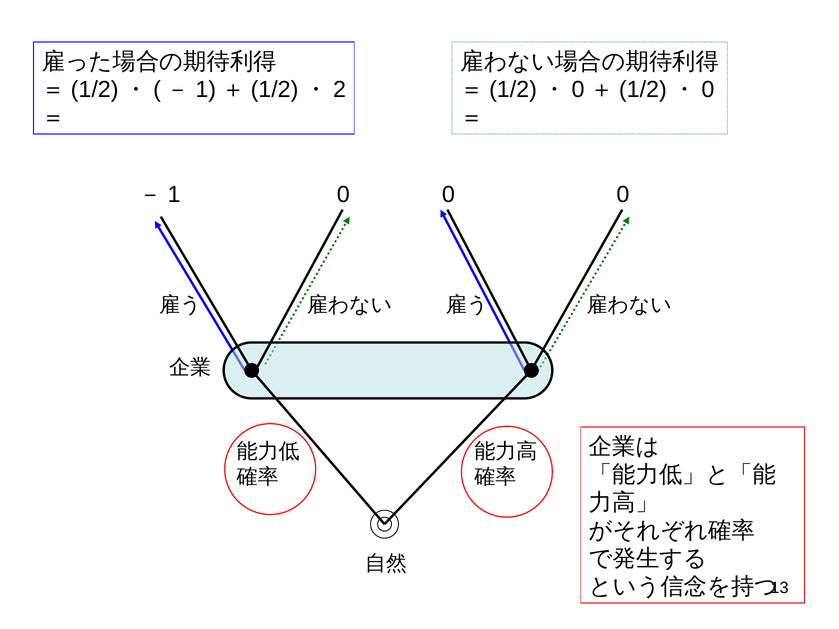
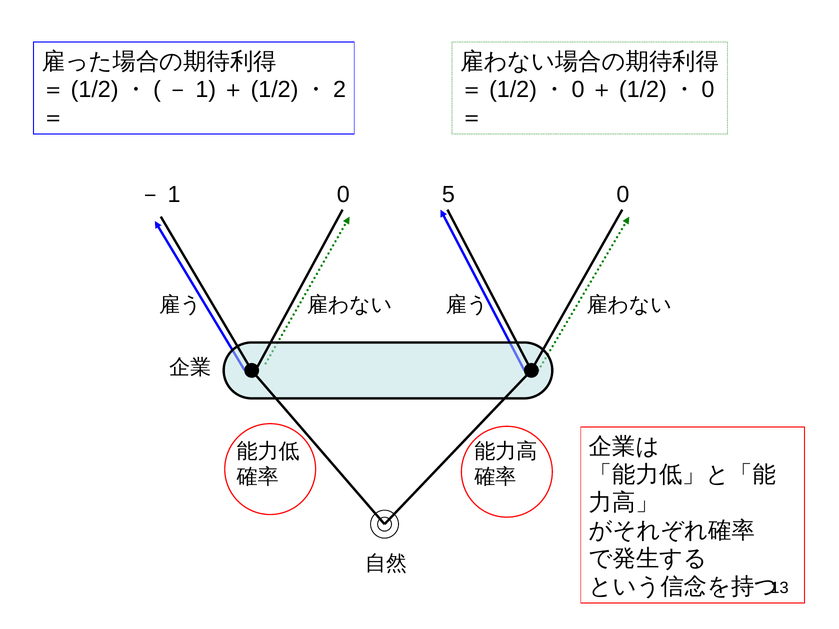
－1 0 0: 0 -> 5
